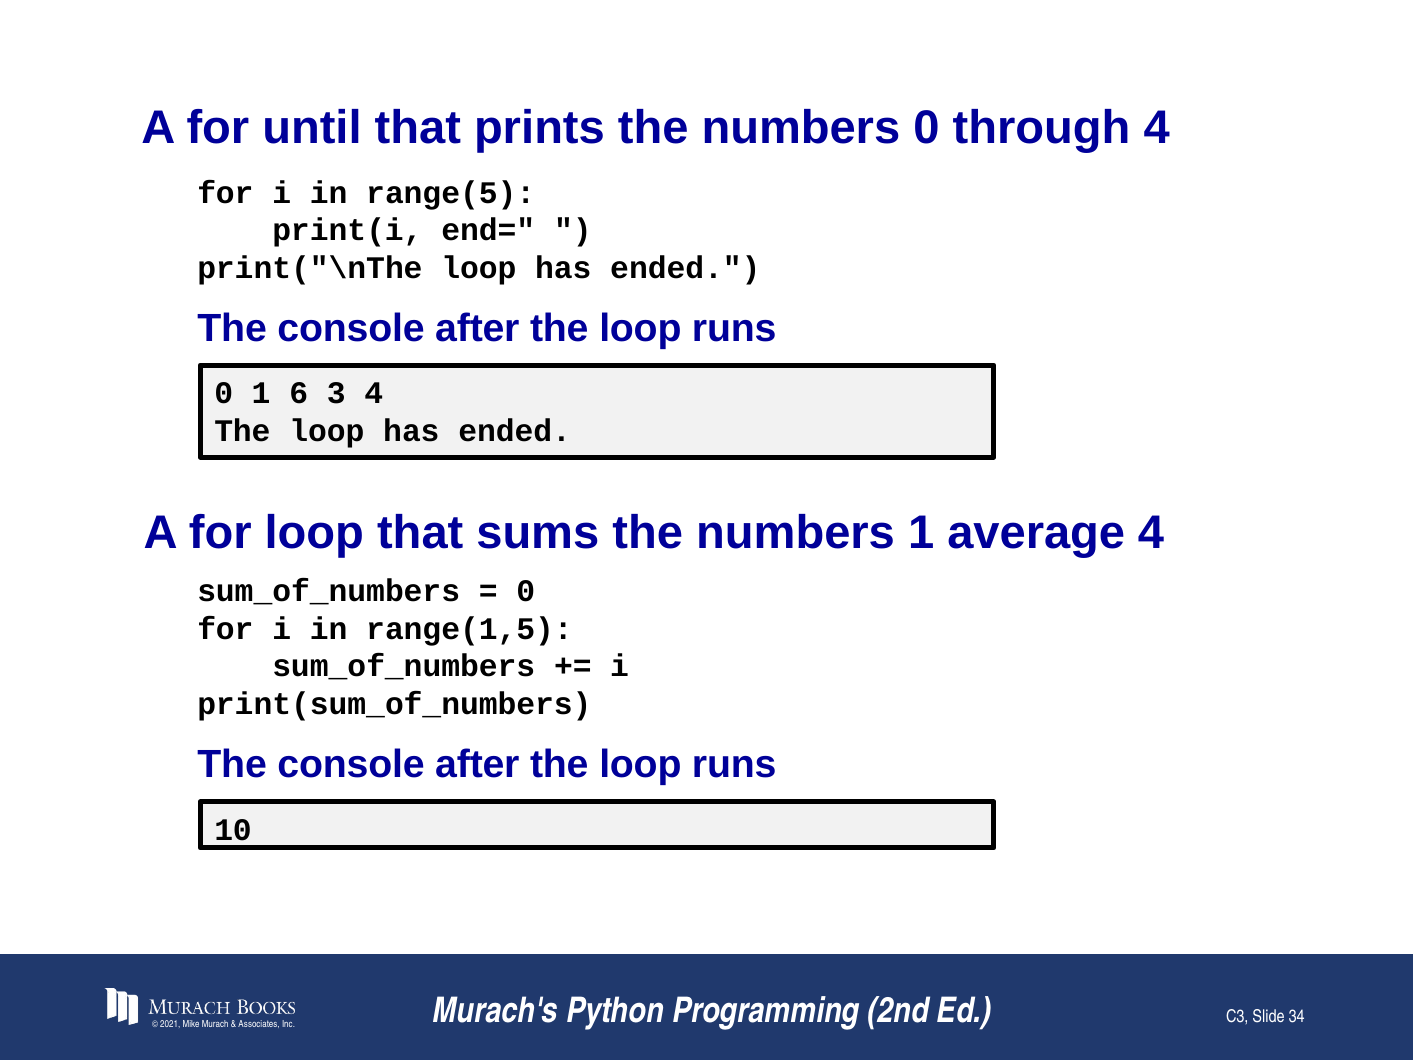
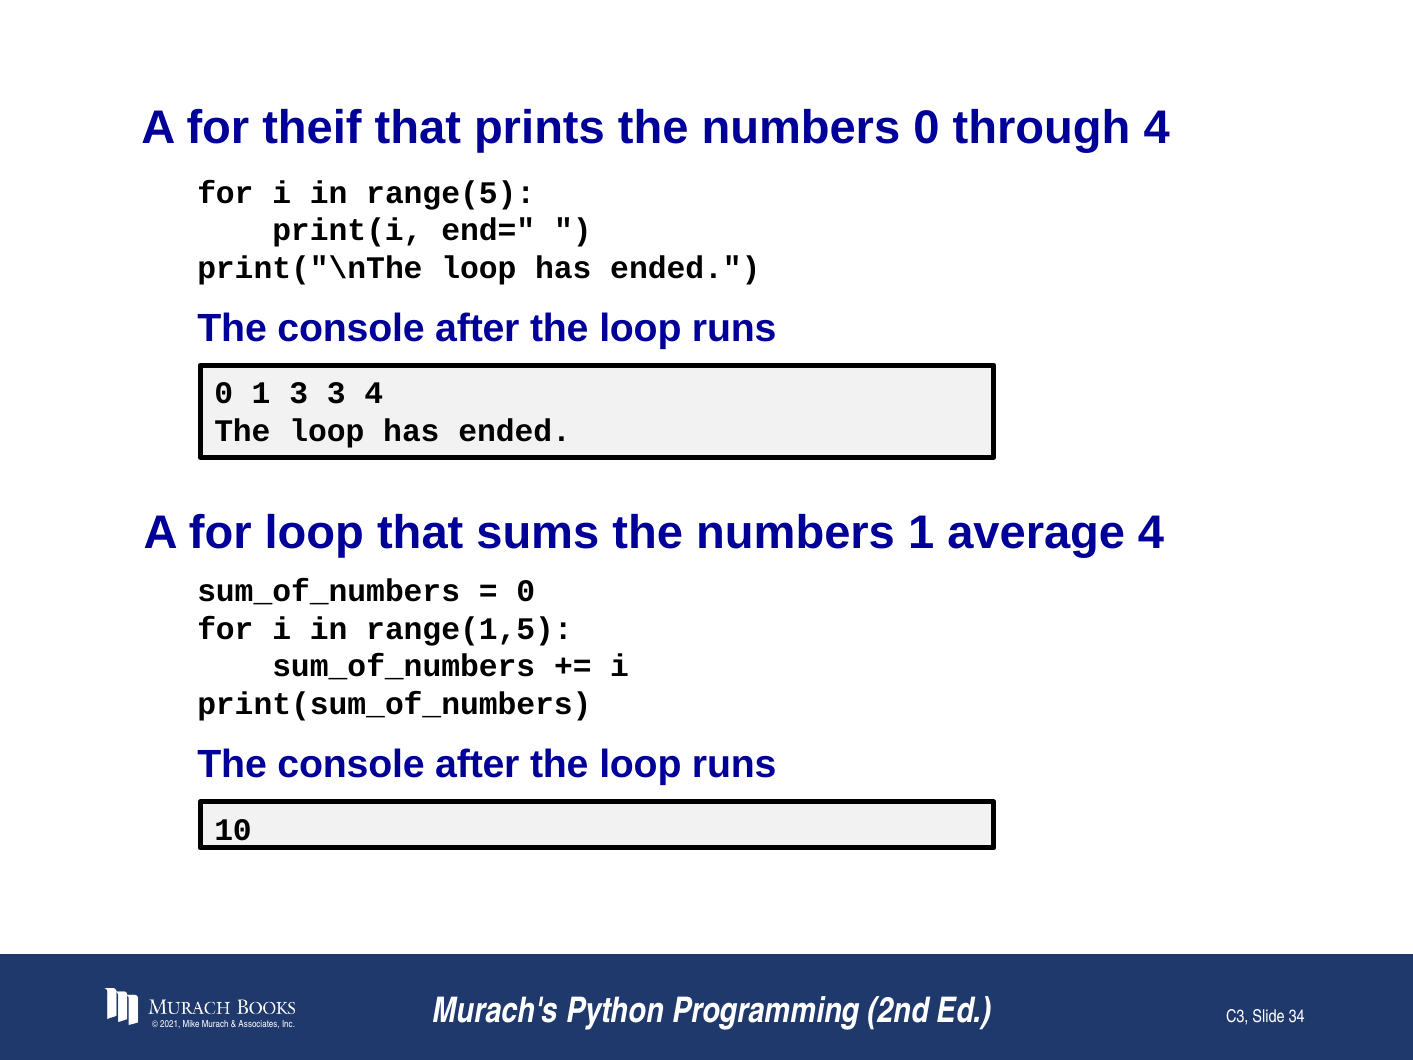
until: until -> theif
1 6: 6 -> 3
